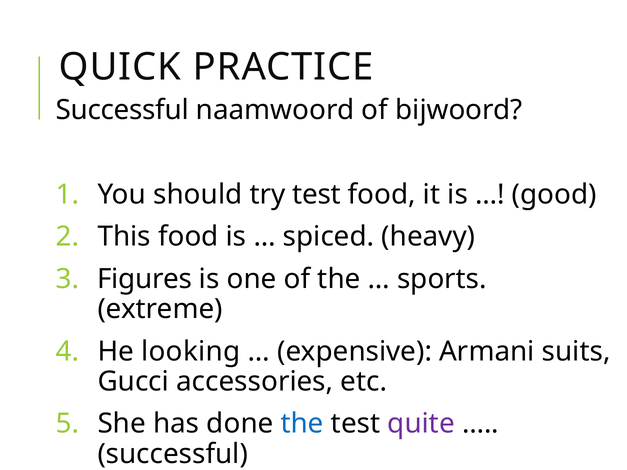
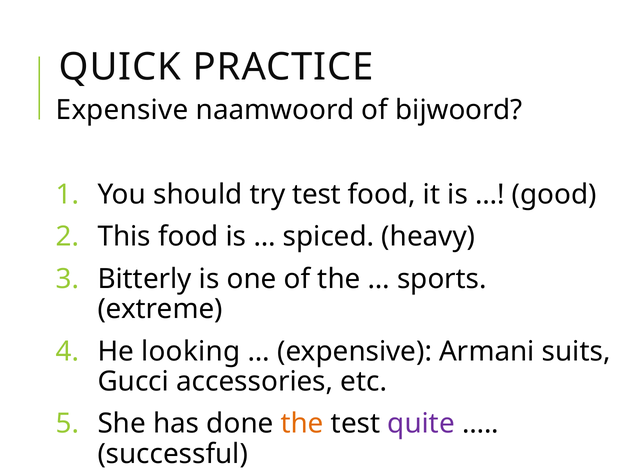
Successful at (122, 110): Successful -> Expensive
Figures: Figures -> Bitterly
the at (302, 424) colour: blue -> orange
